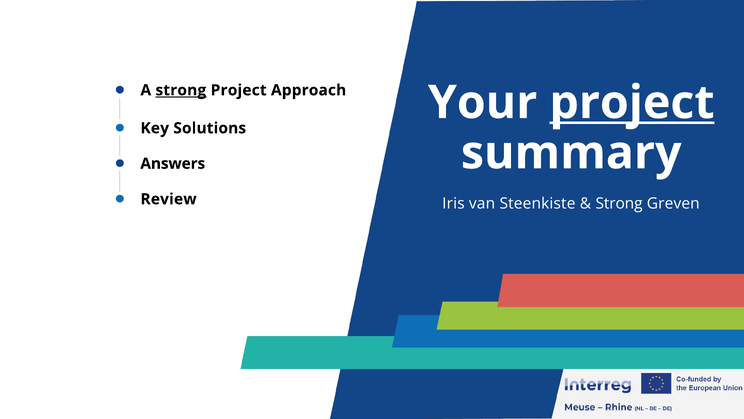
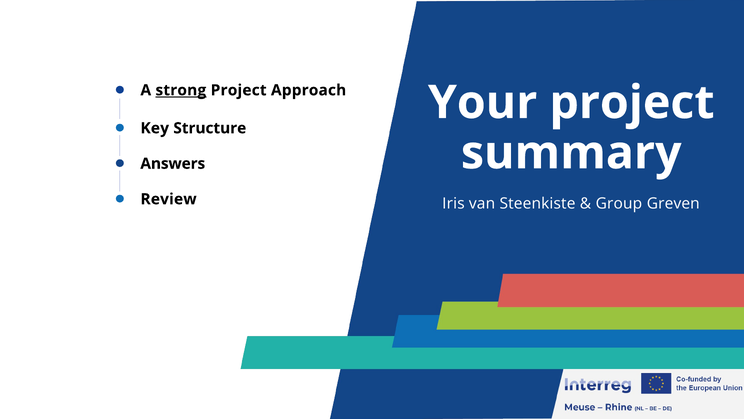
project at (632, 103) underline: present -> none
Solutions: Solutions -> Structure
Strong at (619, 203): Strong -> Group
